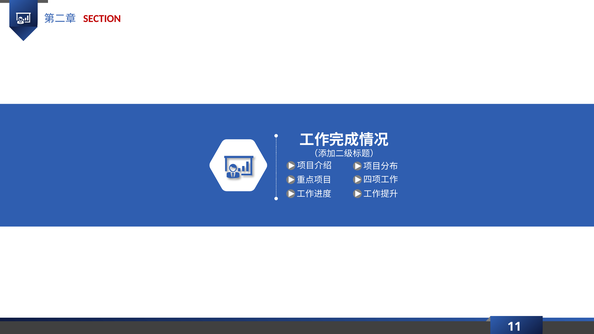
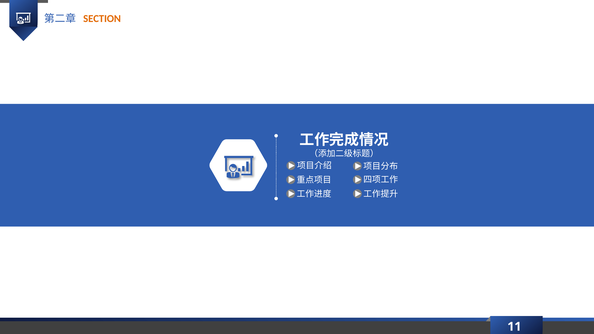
SECTION colour: red -> orange
